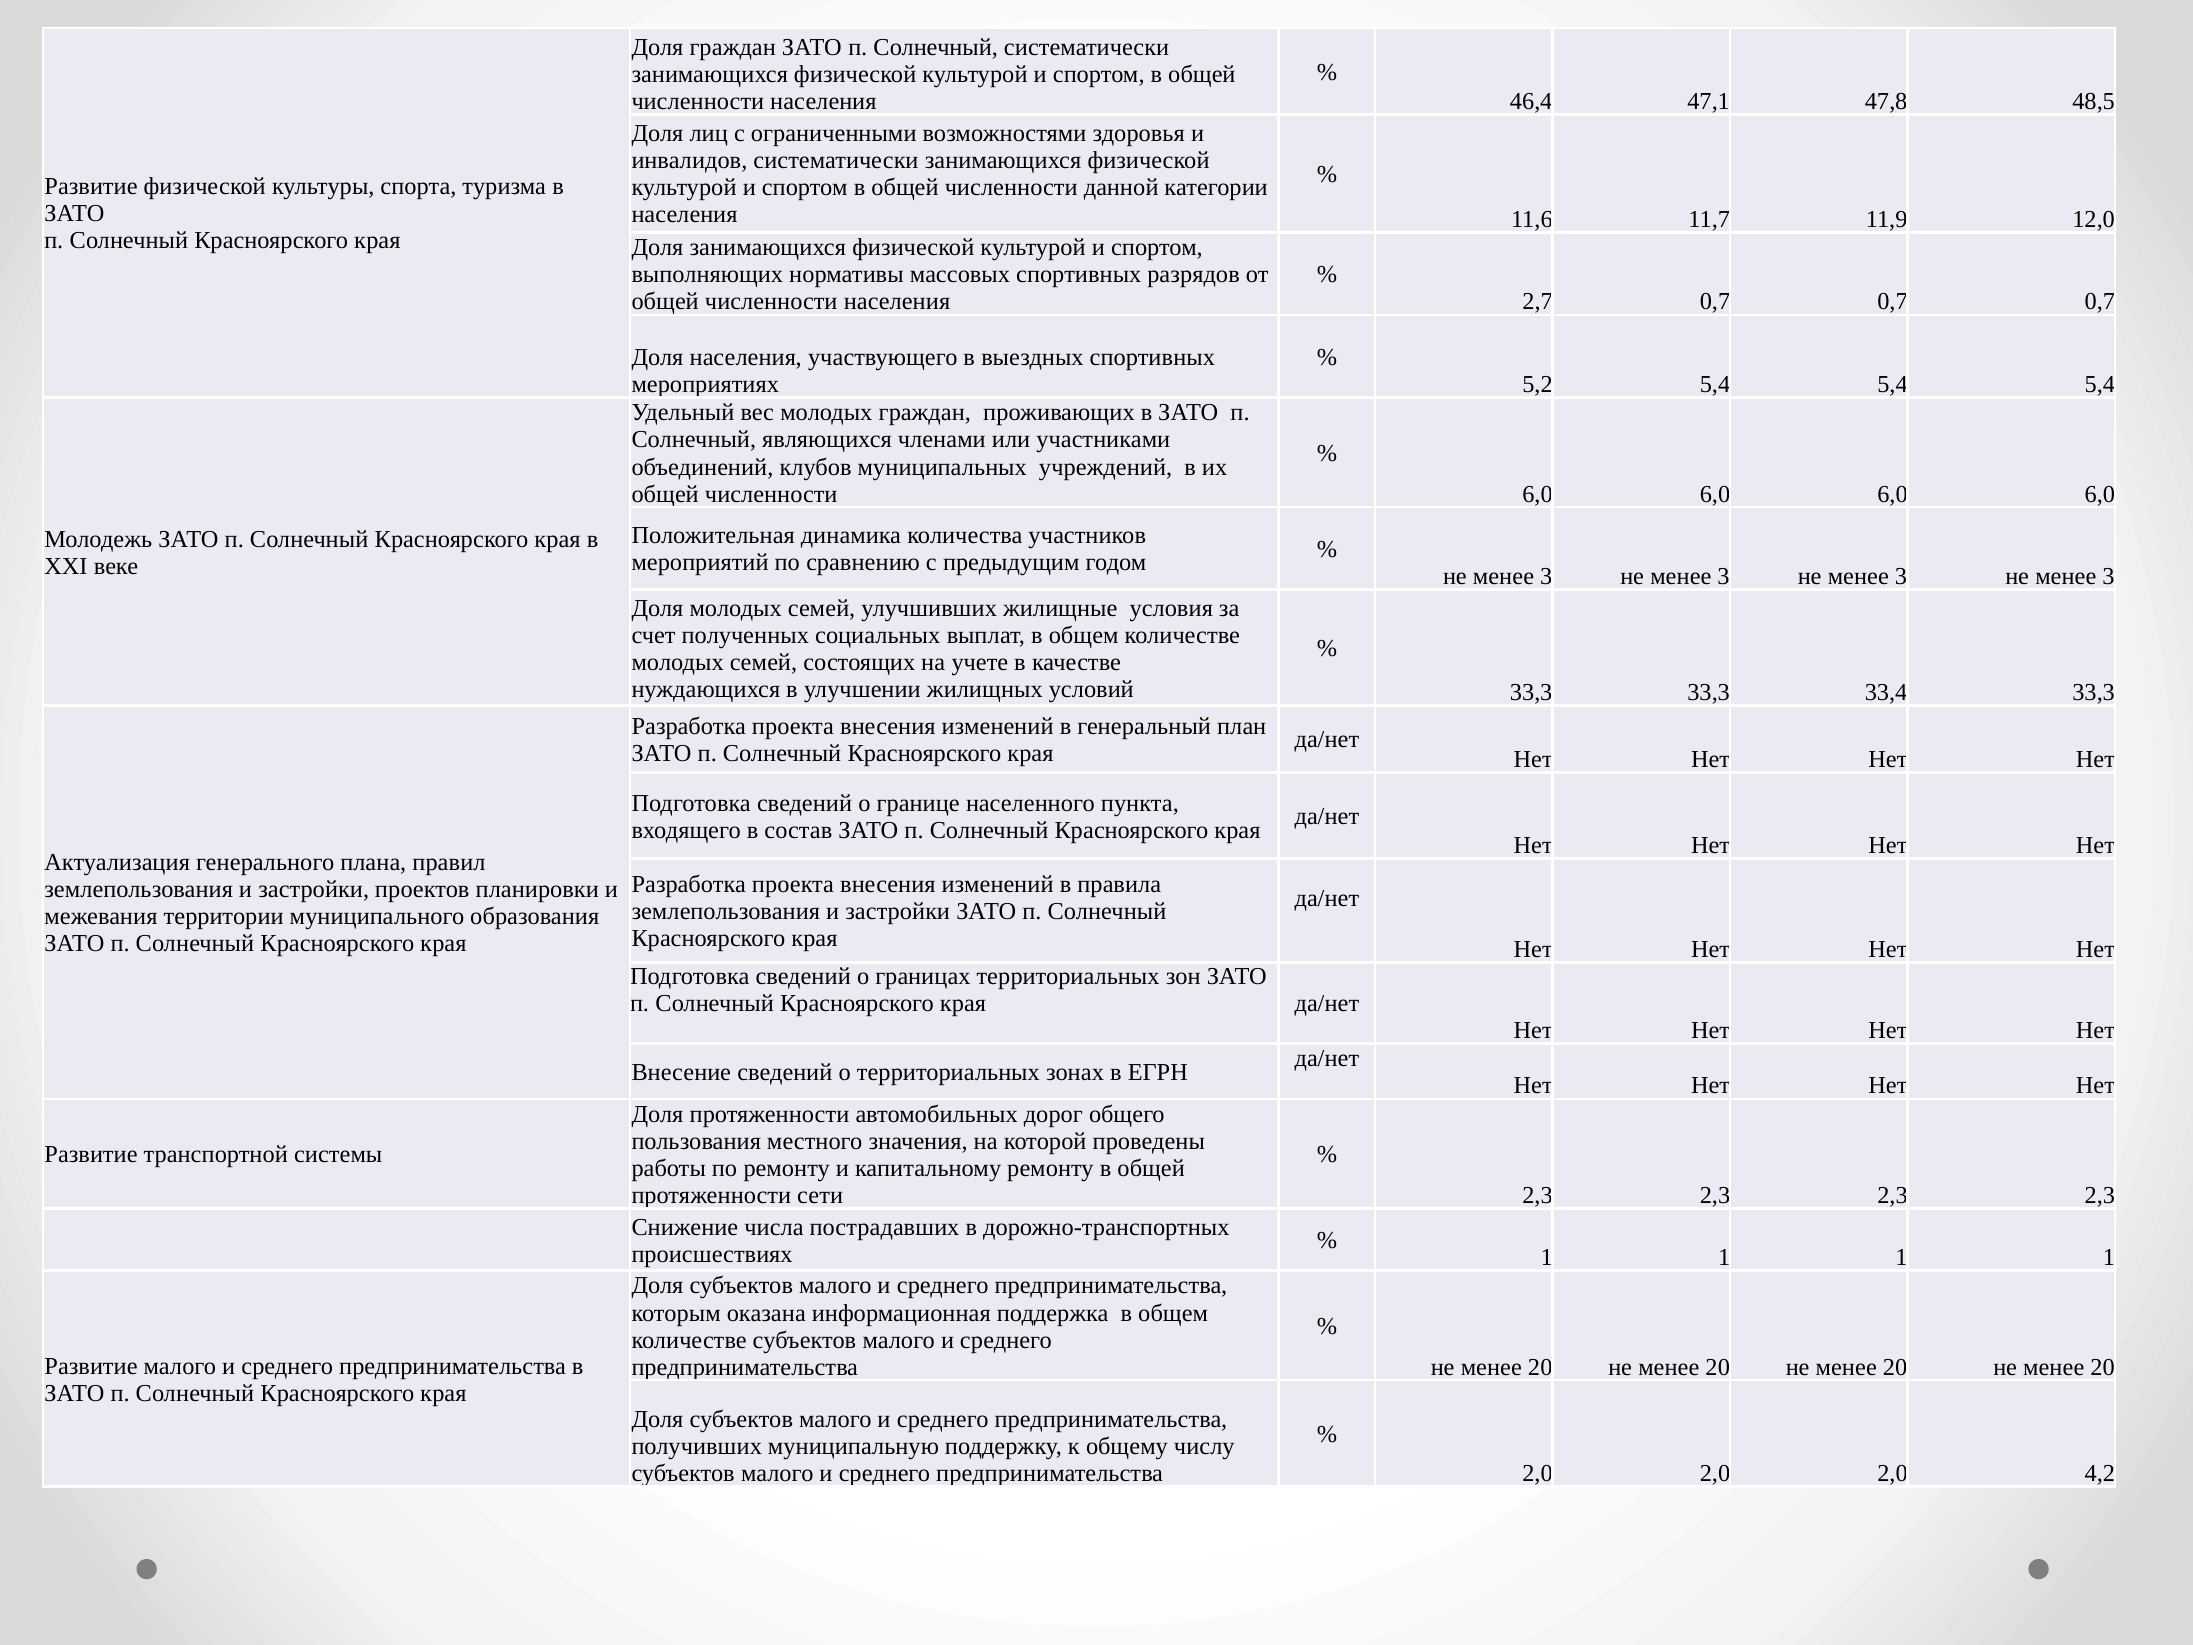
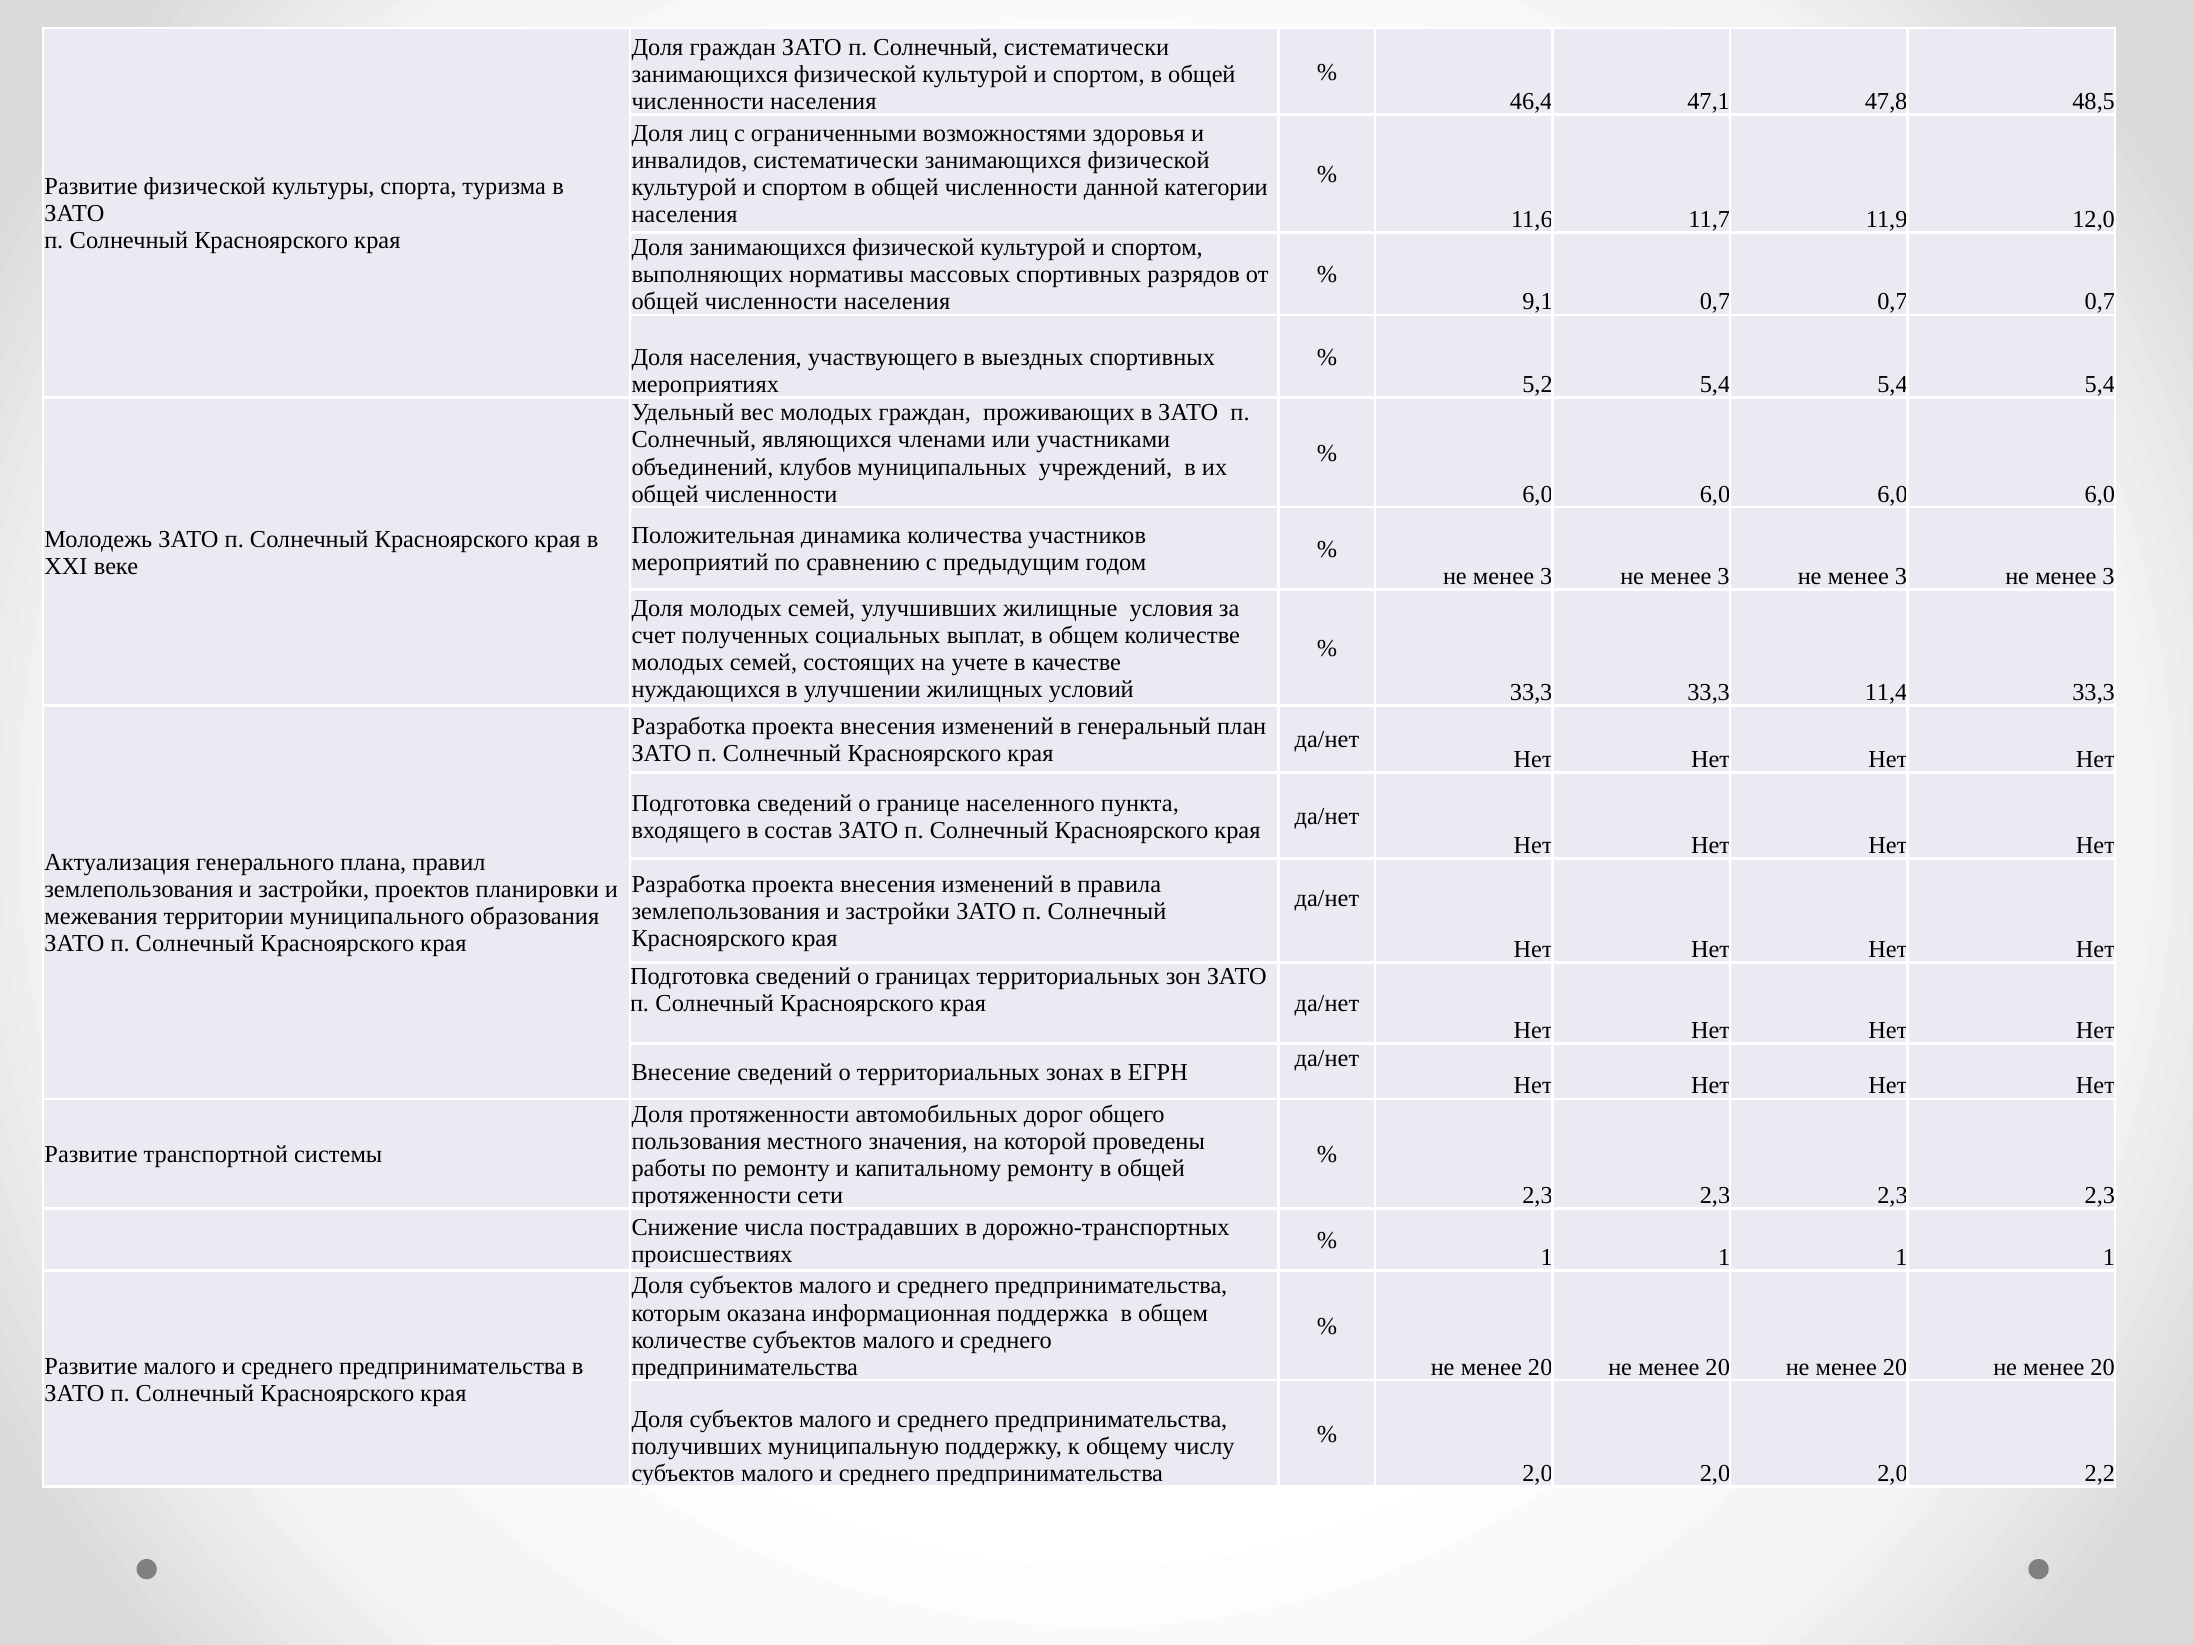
2,7: 2,7 -> 9,1
33,4: 33,4 -> 11,4
4,2: 4,2 -> 2,2
